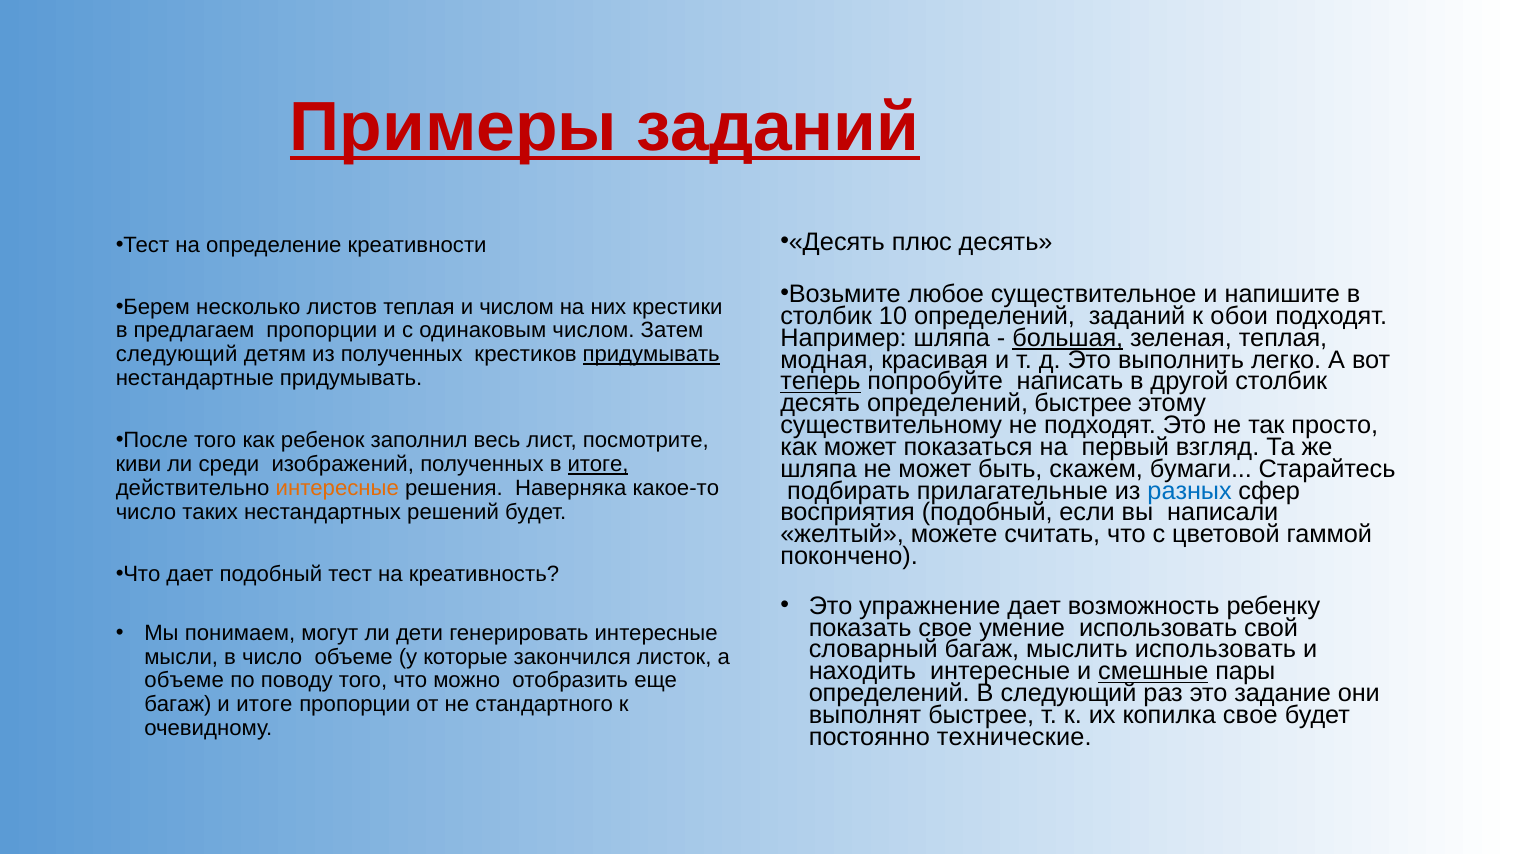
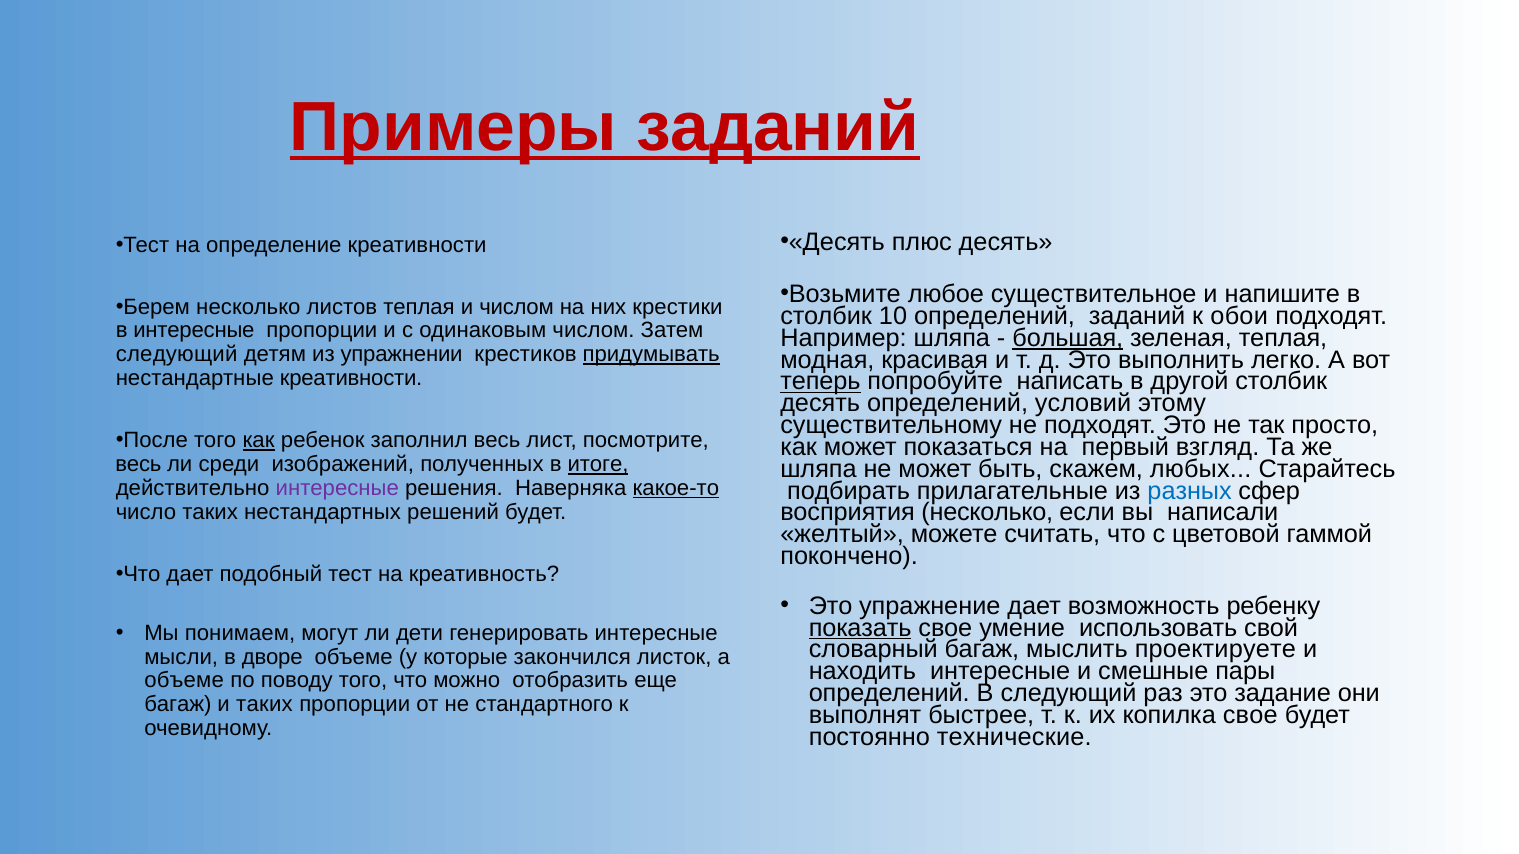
в предлагаем: предлагаем -> интересные
из полученных: полученных -> упражнении
нестандартные придумывать: придумывать -> креативности
определений быстрее: быстрее -> условий
как at (259, 441) underline: none -> present
киви at (138, 465): киви -> весь
бумаги: бумаги -> любых
интересные at (337, 489) colour: orange -> purple
какое-то underline: none -> present
восприятия подобный: подобный -> несколько
показать underline: none -> present
мыслить использовать: использовать -> проектируете
в число: число -> дворе
смешные underline: present -> none
и итоге: итоге -> таких
